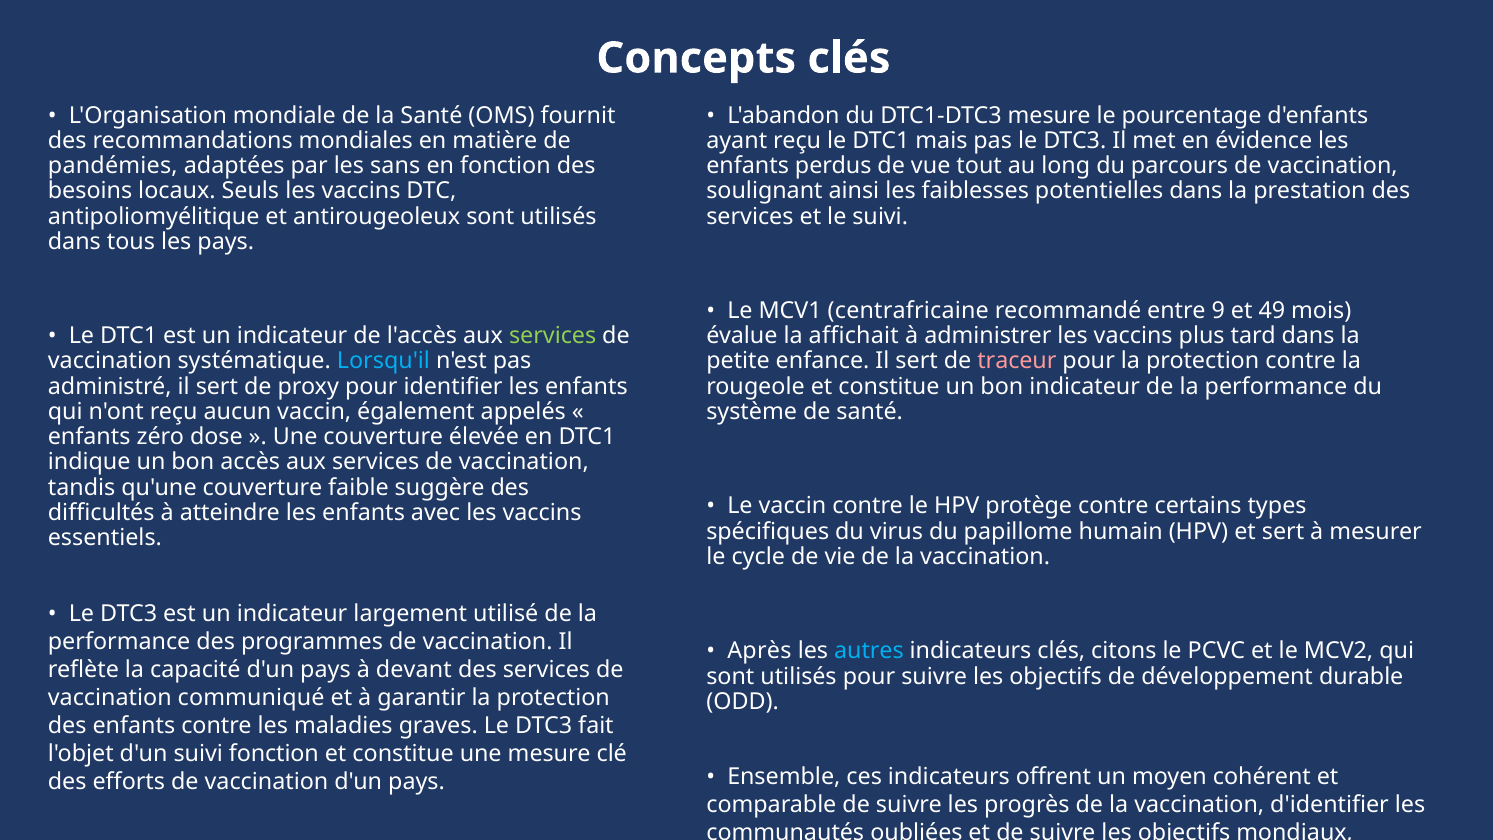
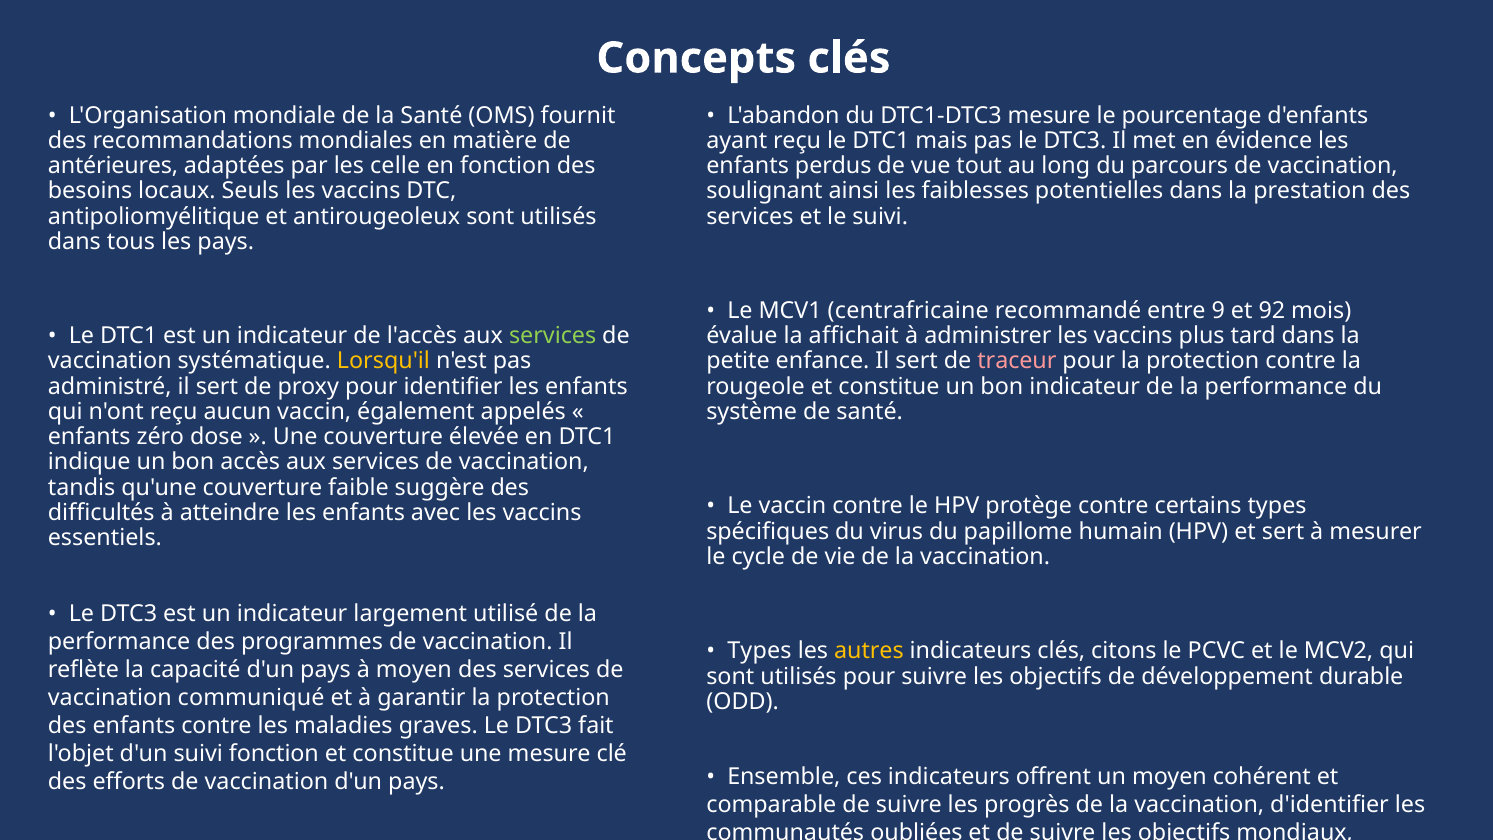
pandémies: pandémies -> antérieures
sans: sans -> celle
49: 49 -> 92
Lorsqu'il colour: light blue -> yellow
Après at (759, 651): Après -> Types
autres colour: light blue -> yellow
à devant: devant -> moyen
